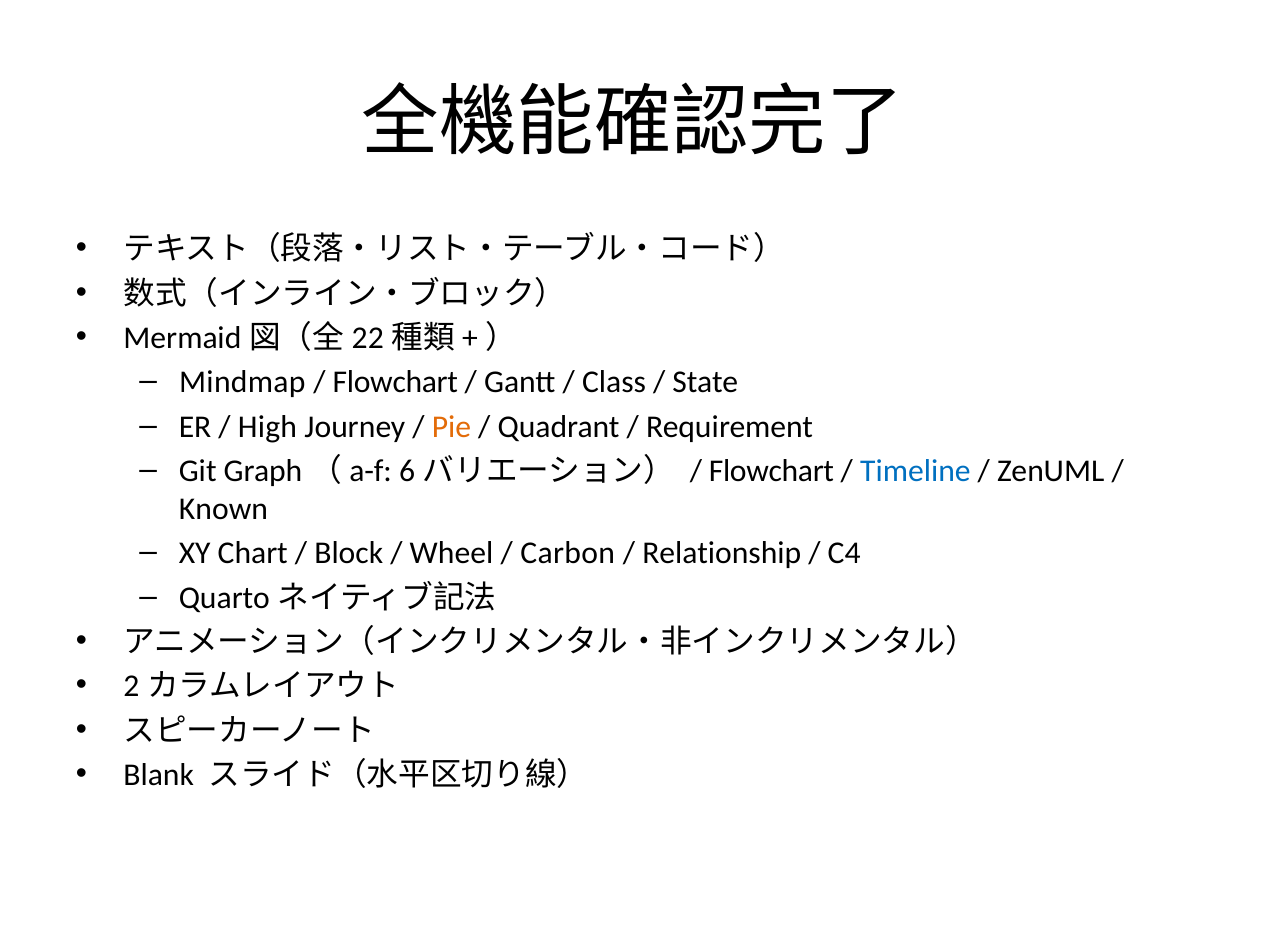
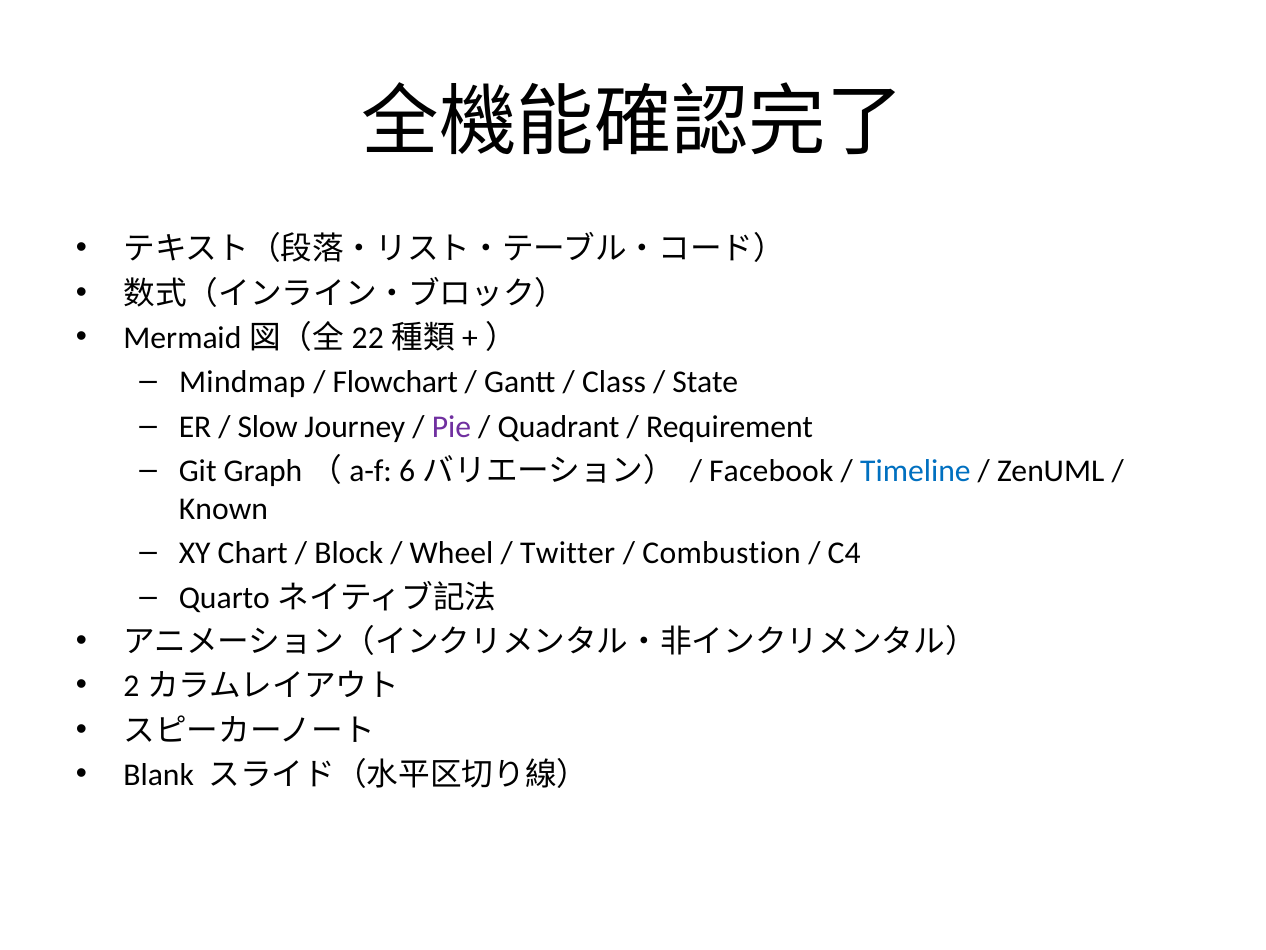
High: High -> Slow
Pie colour: orange -> purple
Flowchart at (771, 471): Flowchart -> Facebook
Carbon: Carbon -> Twitter
Relationship: Relationship -> Combustion
